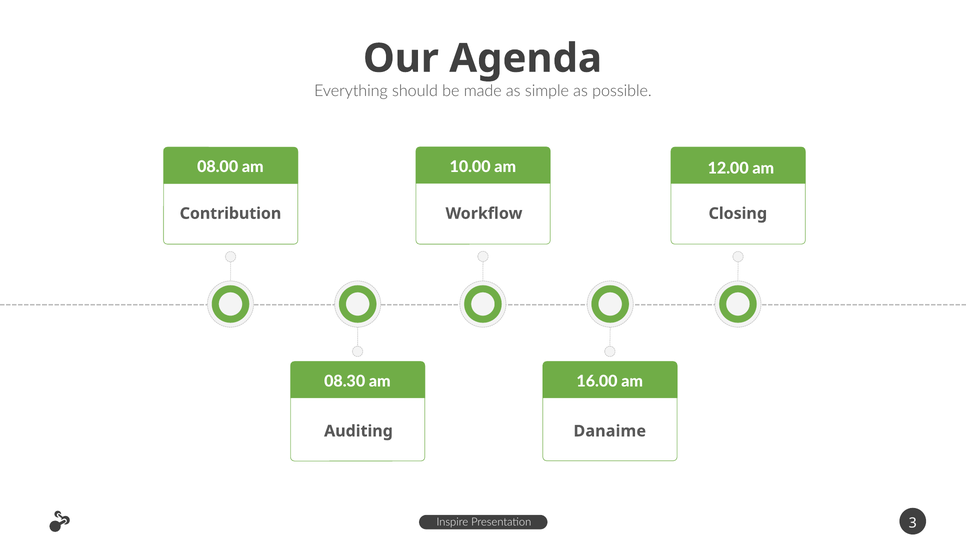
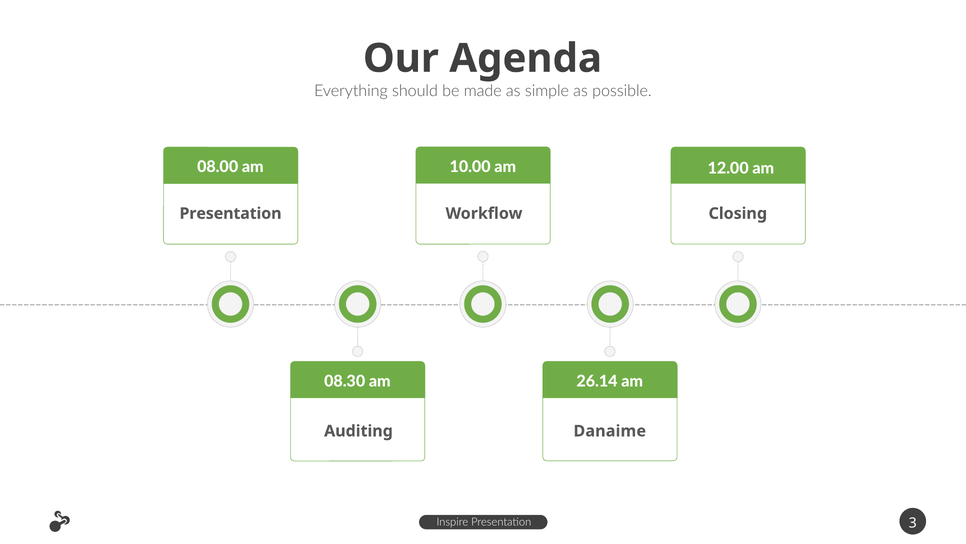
Contribution at (230, 213): Contribution -> Presentation
16.00: 16.00 -> 26.14
